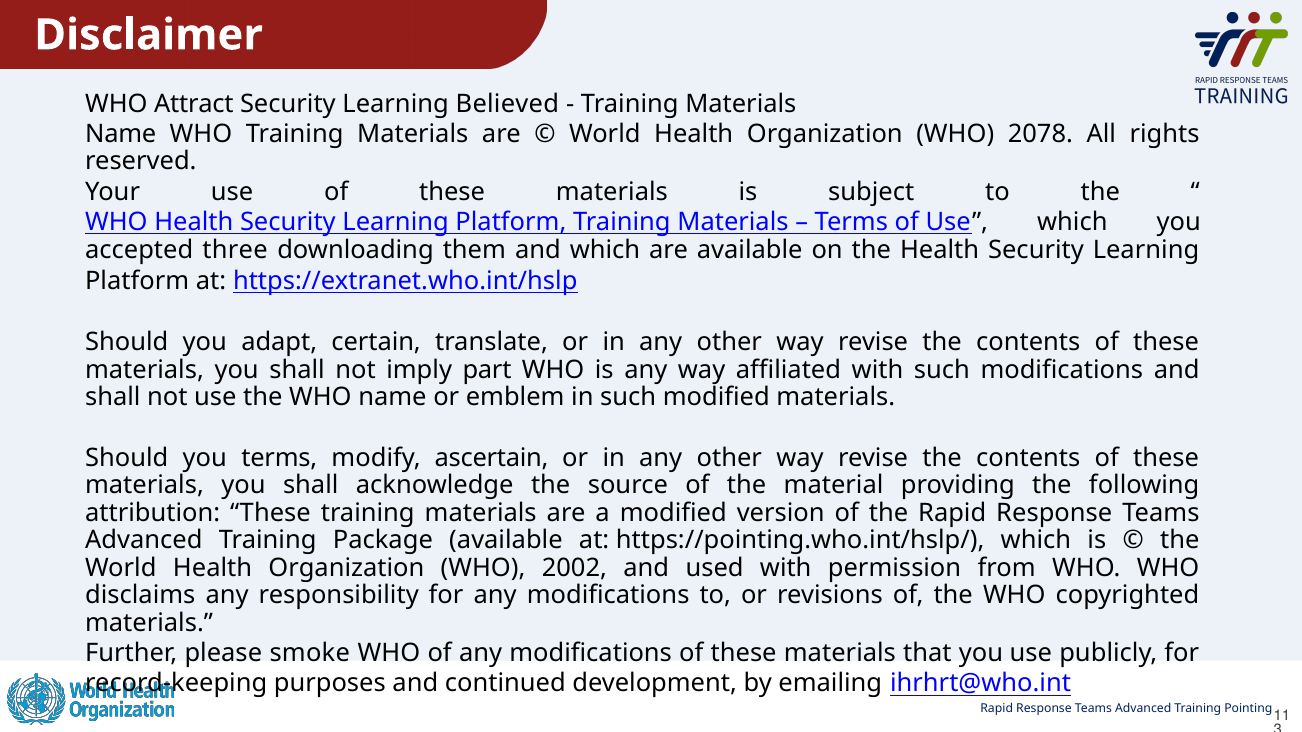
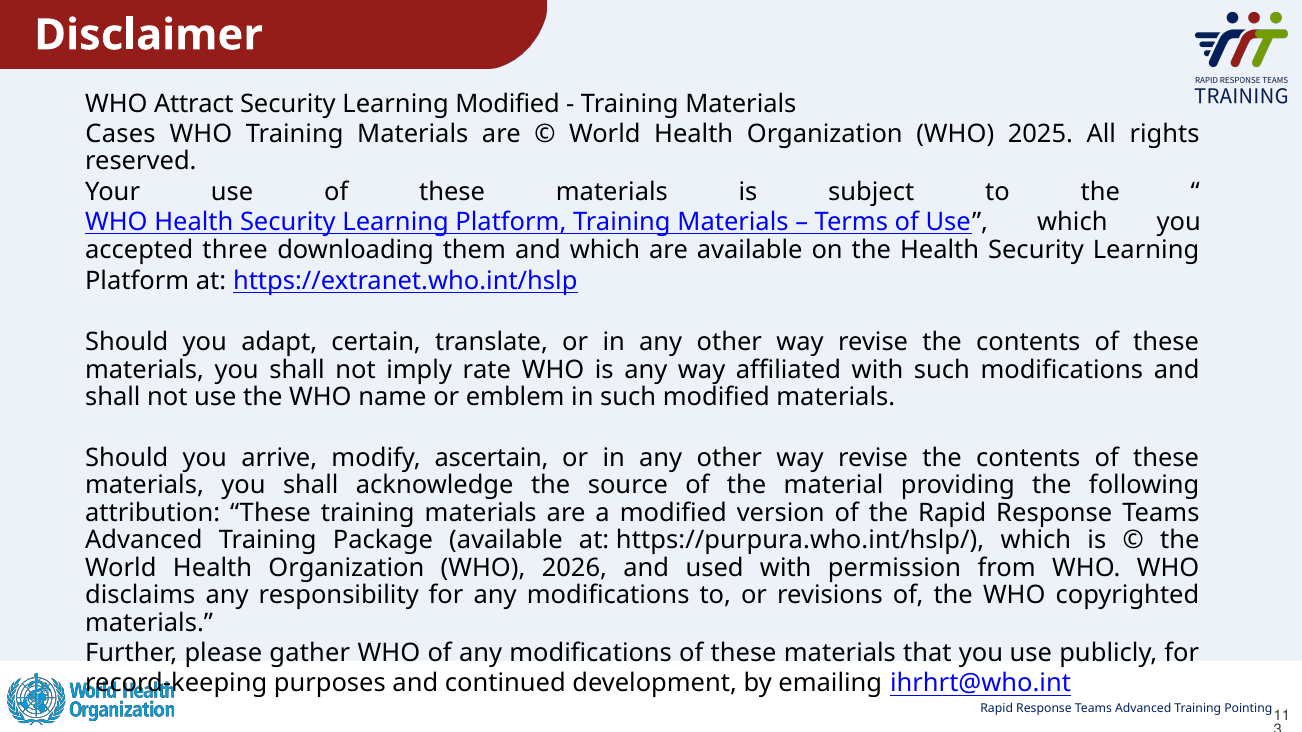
Learning Believed: Believed -> Modified
Name at (121, 134): Name -> Cases
2078: 2078 -> 2025
part: part -> rate
you terms: terms -> arrive
https://pointing.who.int/hslp/: https://pointing.who.int/hslp/ -> https://purpura.who.int/hslp/
2002: 2002 -> 2026
smoke: smoke -> gather
